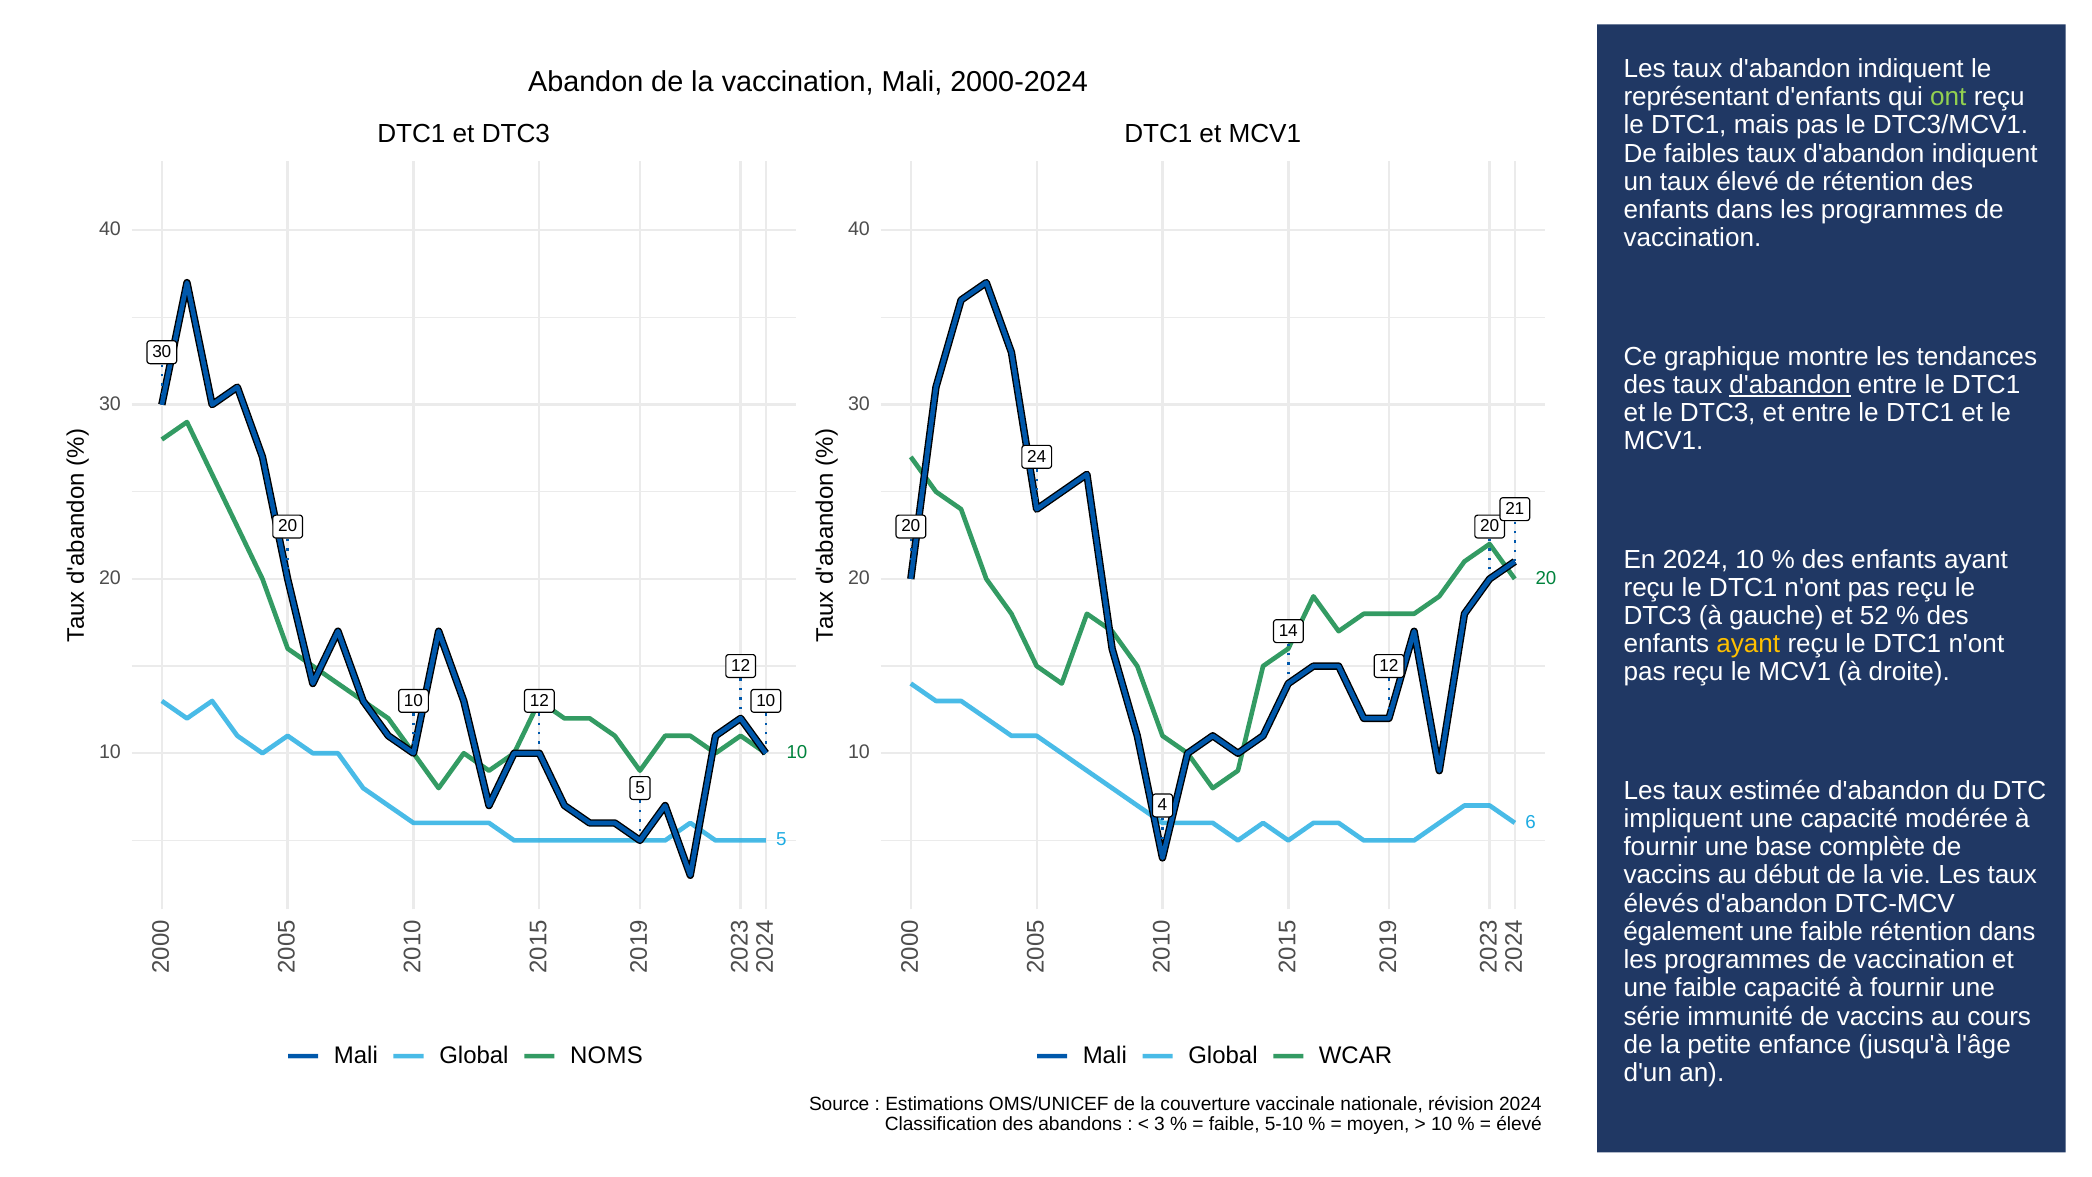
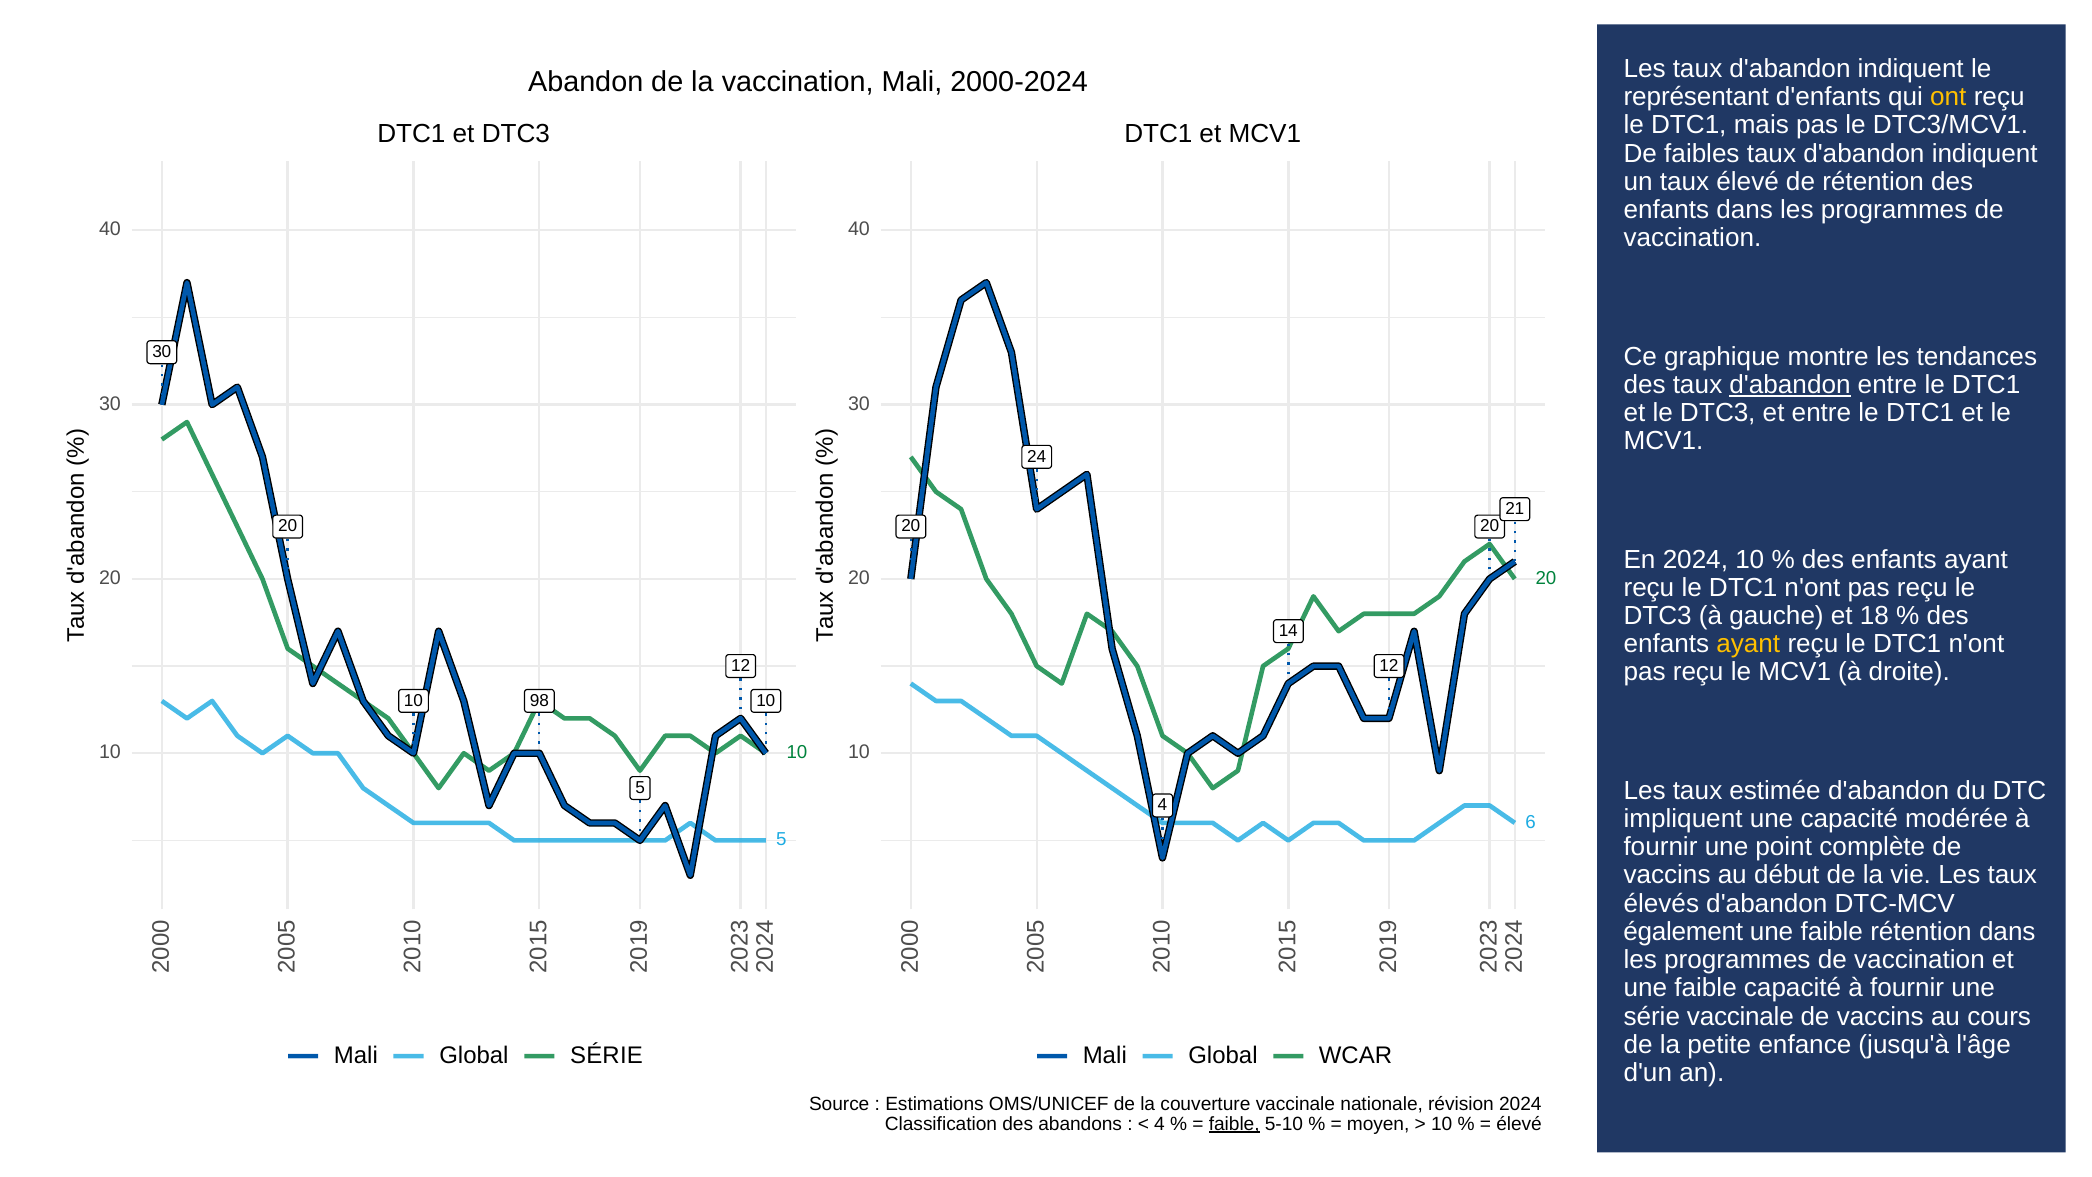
ont colour: light green -> yellow
52: 52 -> 18
10 12: 12 -> 98
base: base -> point
série immunité: immunité -> vaccinale
Global NOMS: NOMS -> SÉRIE
3 at (1160, 1124): 3 -> 4
faible at (1234, 1124) underline: none -> present
